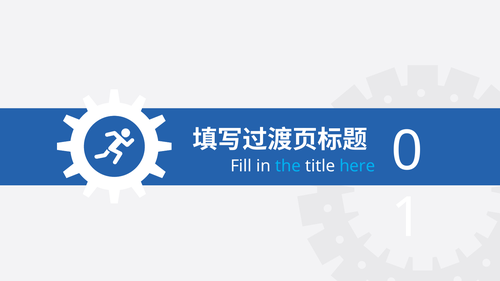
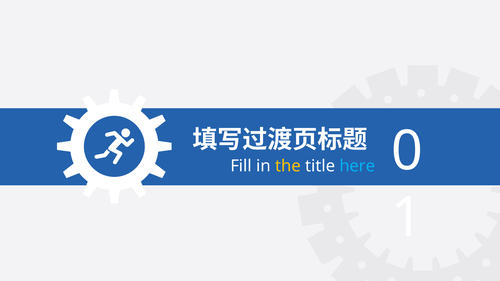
the colour: light blue -> yellow
